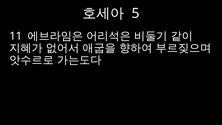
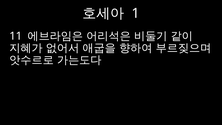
5: 5 -> 1
